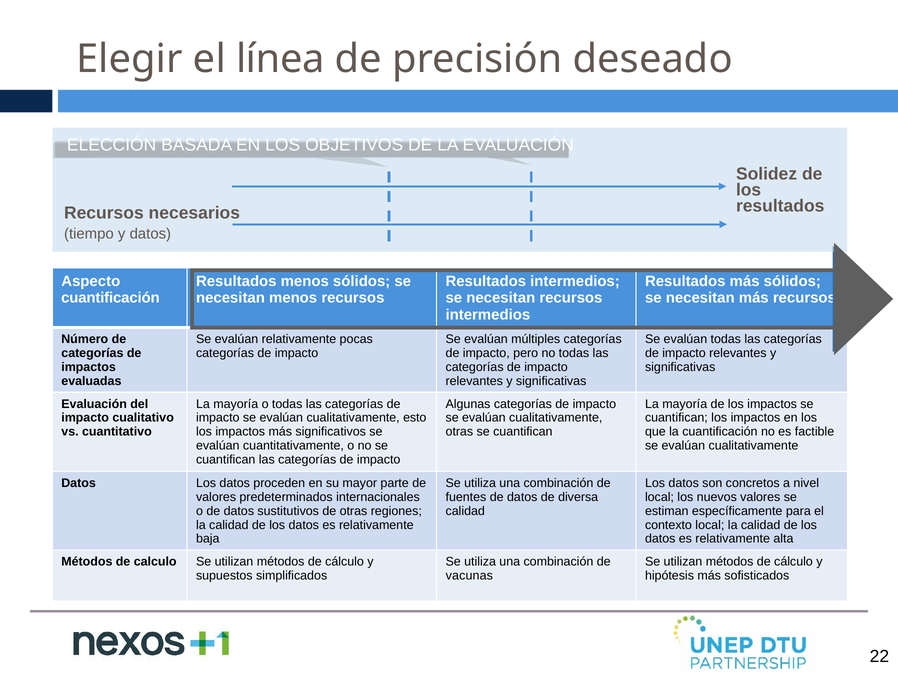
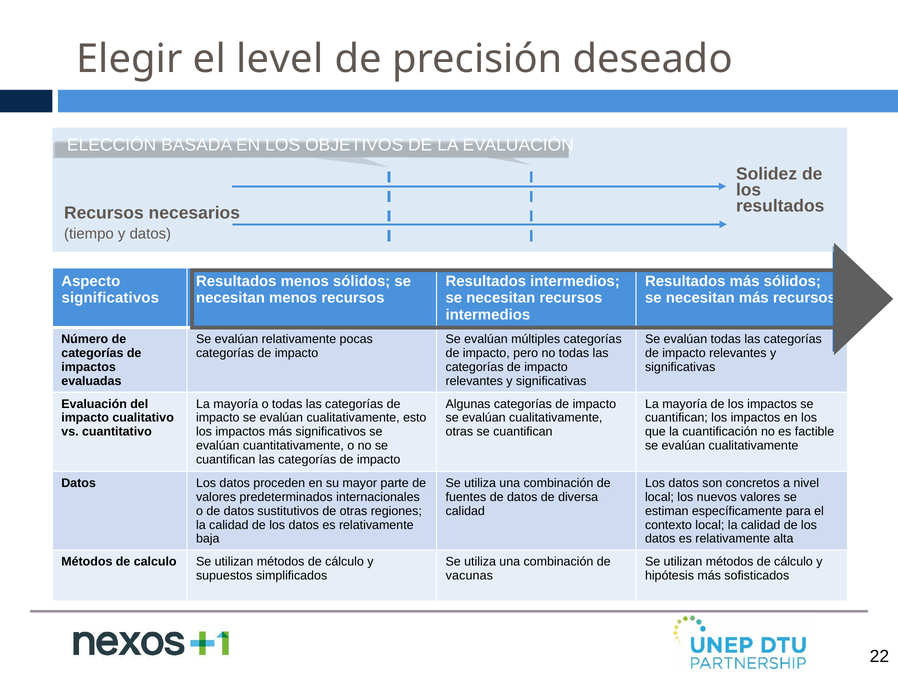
línea: línea -> level
cuantificación at (110, 298): cuantificación -> significativos
